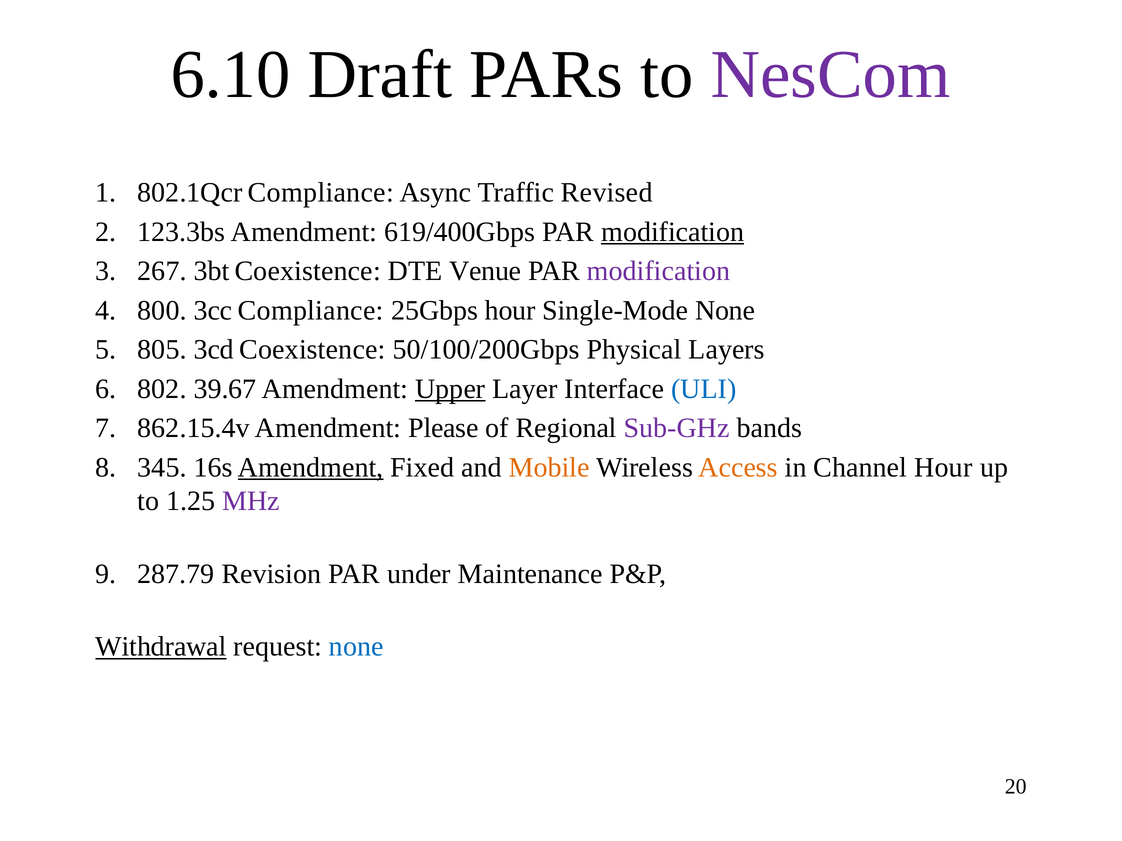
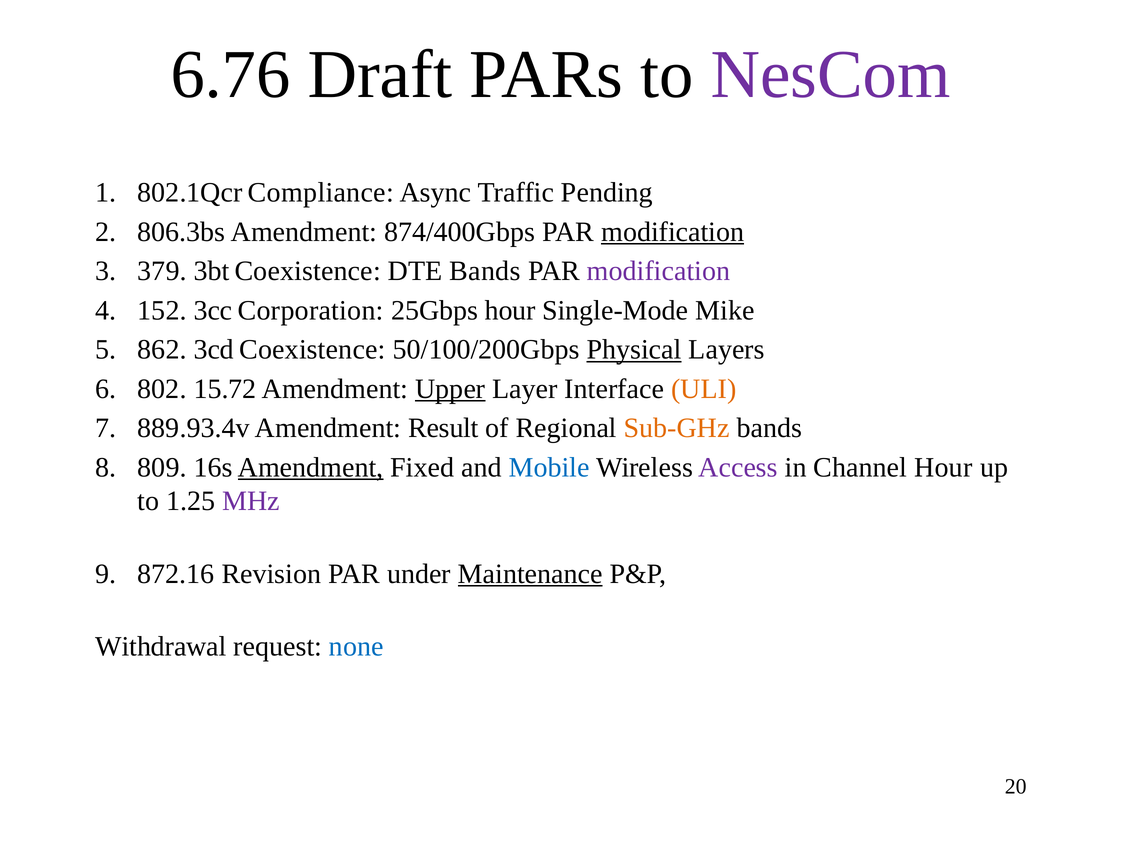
6.10: 6.10 -> 6.76
Revised: Revised -> Pending
123.3bs: 123.3bs -> 806.3bs
619/400Gbps: 619/400Gbps -> 874/400Gbps
267: 267 -> 379
DTE Venue: Venue -> Bands
800: 800 -> 152
3cc Compliance: Compliance -> Corporation
Single-Mode None: None -> Mike
805: 805 -> 862
Physical underline: none -> present
39.67: 39.67 -> 15.72
ULI colour: blue -> orange
862.15.4v: 862.15.4v -> 889.93.4v
Please: Please -> Result
Sub-GHz colour: purple -> orange
345: 345 -> 809
Mobile colour: orange -> blue
Access colour: orange -> purple
287.79: 287.79 -> 872.16
Maintenance underline: none -> present
Withdrawal underline: present -> none
